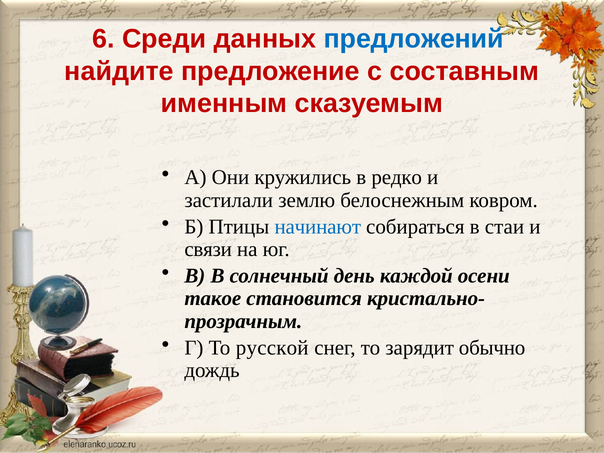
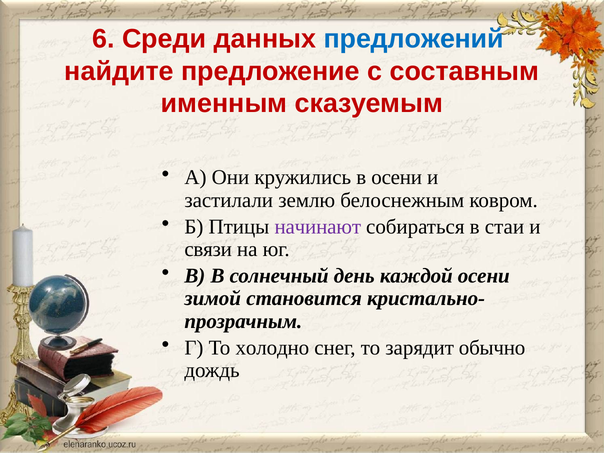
в редко: редко -> осени
начинают colour: blue -> purple
такое: такое -> зимой
русской: русской -> холодно
